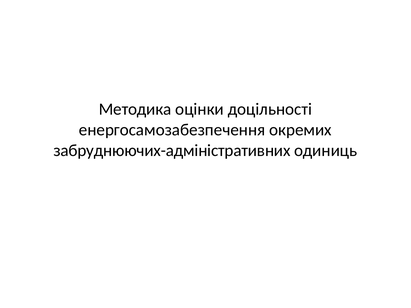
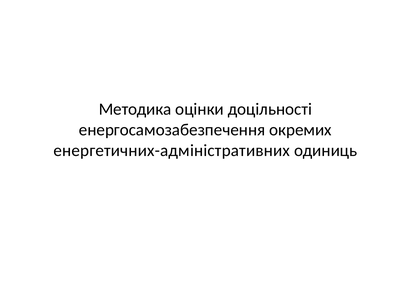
забруднюючих-адміністративних: забруднюючих-адміністративних -> енергетичних-адміністративних
